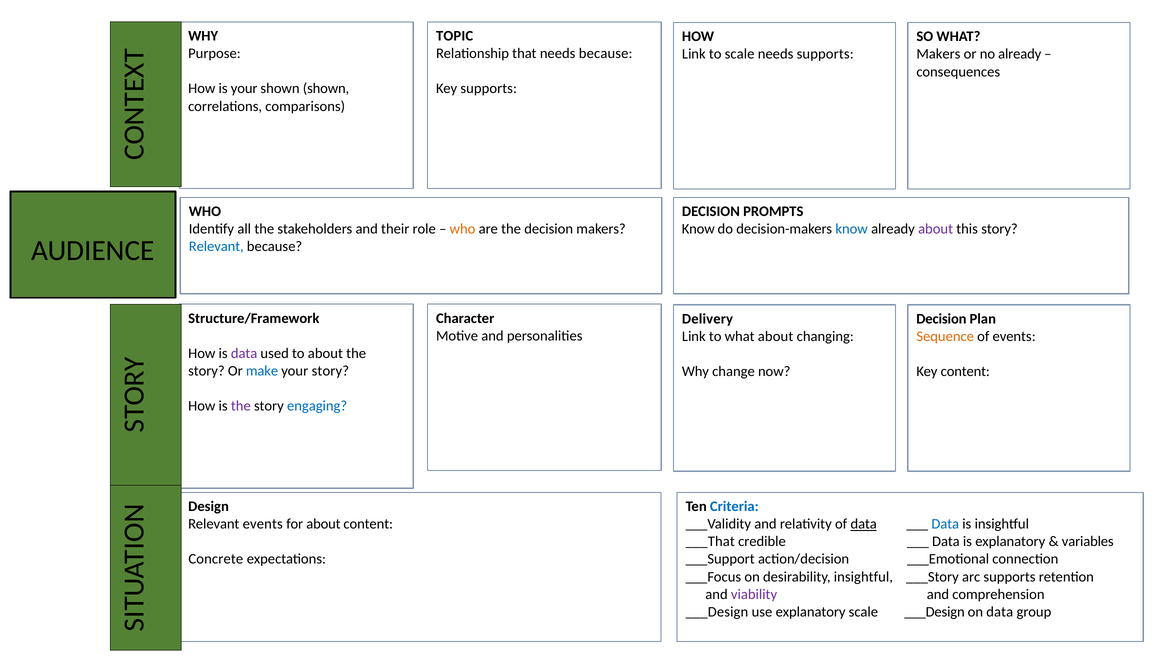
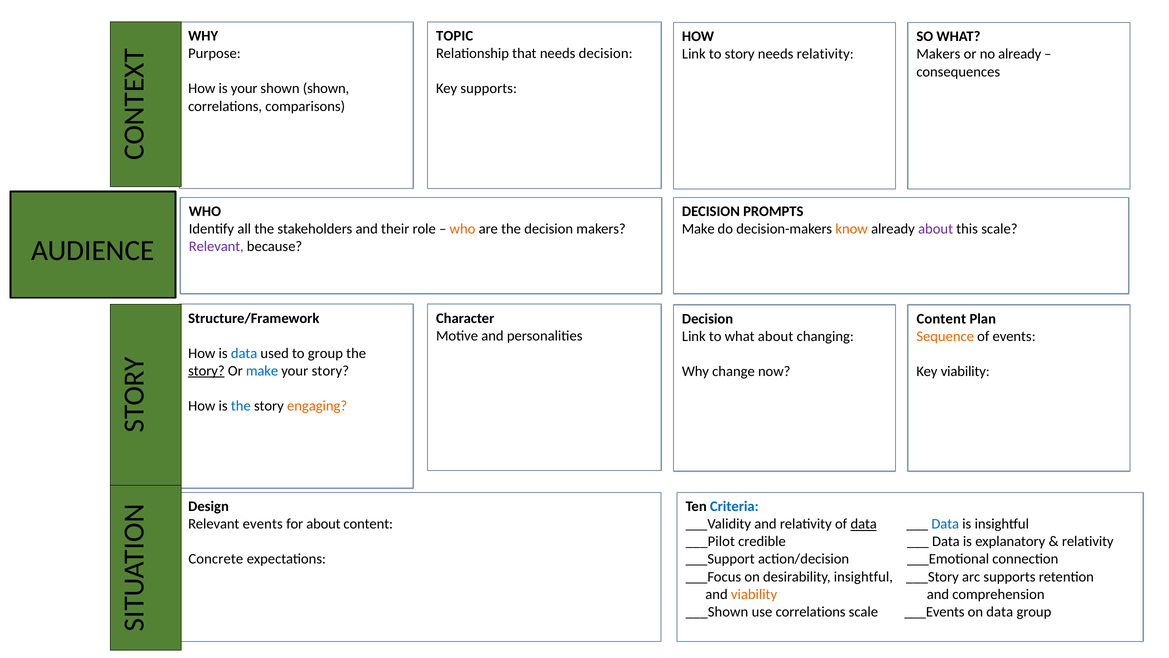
needs because: because -> decision
to scale: scale -> story
needs supports: supports -> relativity
Know at (698, 229): Know -> Make
know at (852, 229) colour: blue -> orange
this story: story -> scale
Relevant at (216, 246) colour: blue -> purple
Delivery at (707, 319): Delivery -> Decision
Decision at (941, 319): Decision -> Content
data at (244, 353) colour: purple -> blue
to about: about -> group
story at (206, 371) underline: none -> present
Key content: content -> viability
the at (241, 406) colour: purple -> blue
engaging colour: blue -> orange
___That: ___That -> ___Pilot
variables at (1088, 541): variables -> relativity
viability at (754, 594) colour: purple -> orange
___Design at (717, 611): ___Design -> ___Shown
use explanatory: explanatory -> correlations
scale ___Design: ___Design -> ___Events
